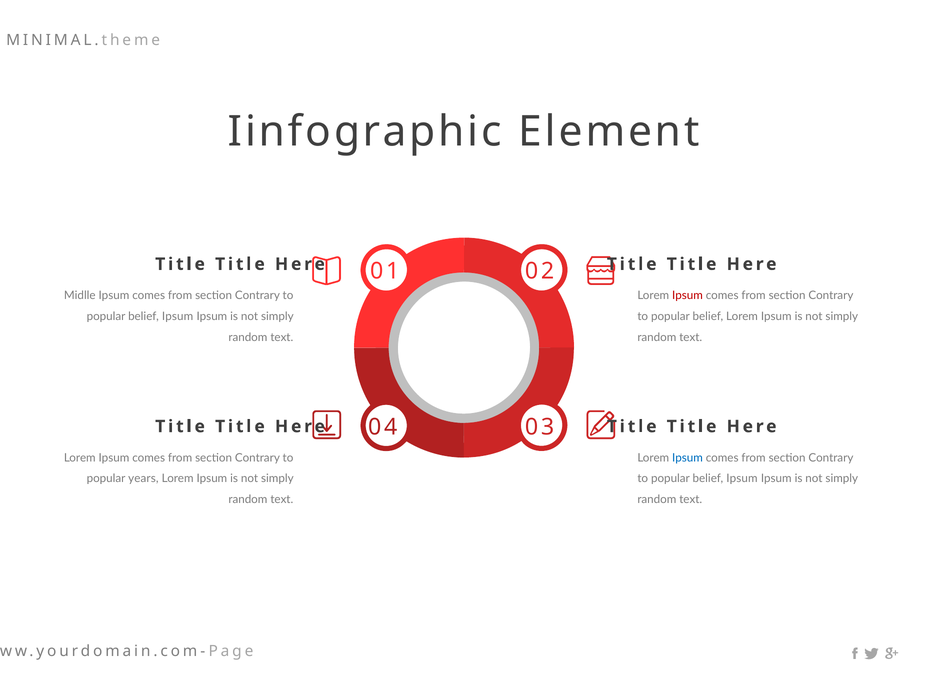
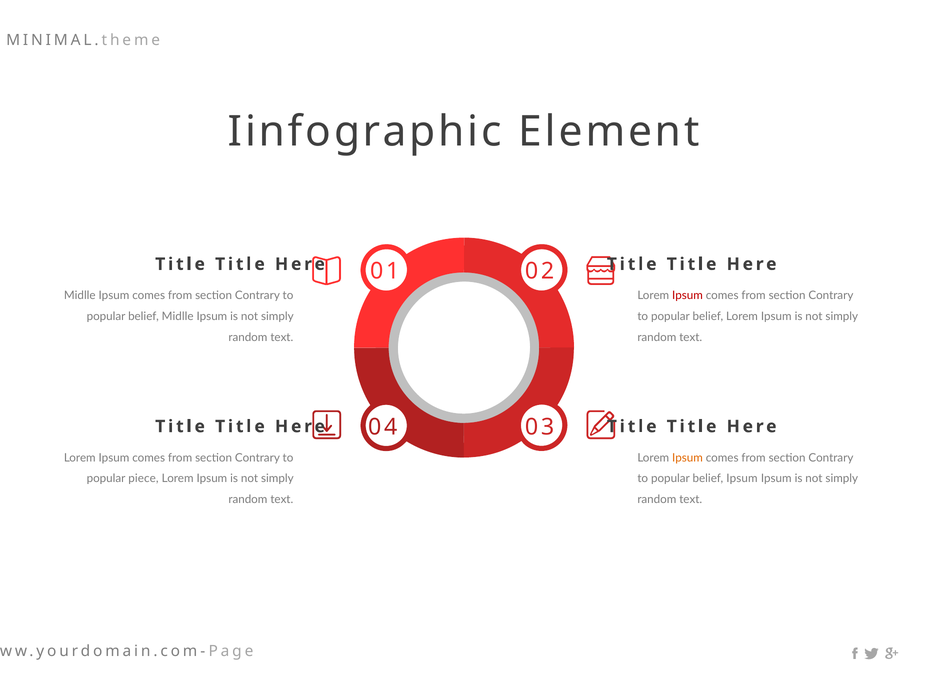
Ipsum at (178, 316): Ipsum -> Midlle
Ipsum at (687, 458) colour: blue -> orange
years: years -> piece
